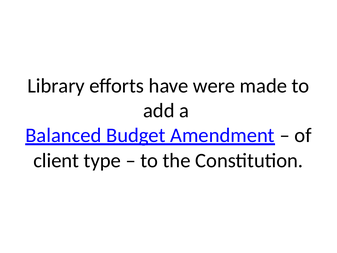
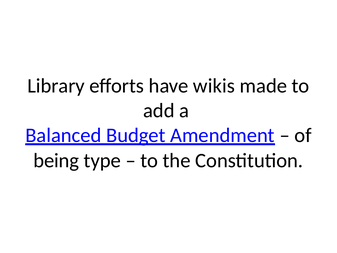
were: were -> wikis
client: client -> being
